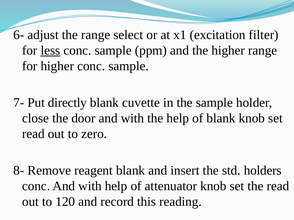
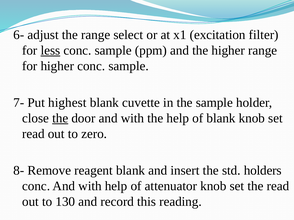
directly: directly -> highest
the at (60, 118) underline: none -> present
120: 120 -> 130
